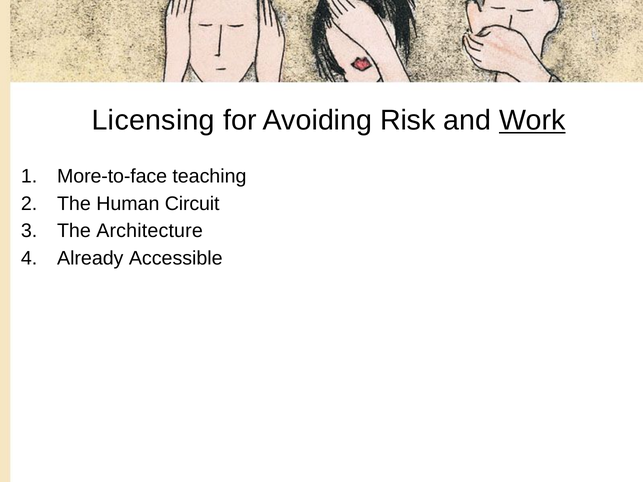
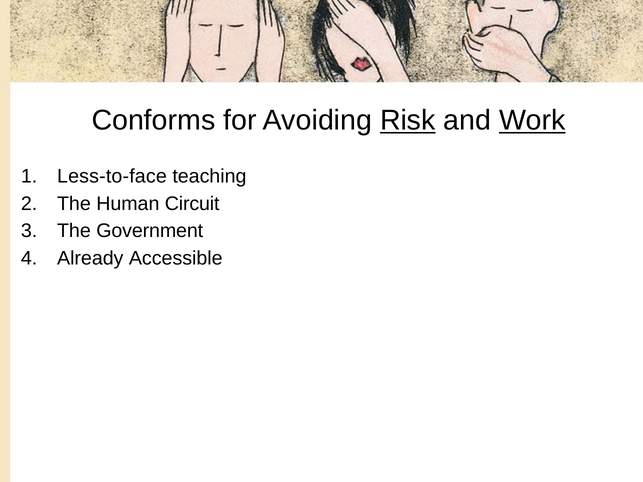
Licensing: Licensing -> Conforms
Risk underline: none -> present
More-to-face: More-to-face -> Less-to-face
Architecture: Architecture -> Government
